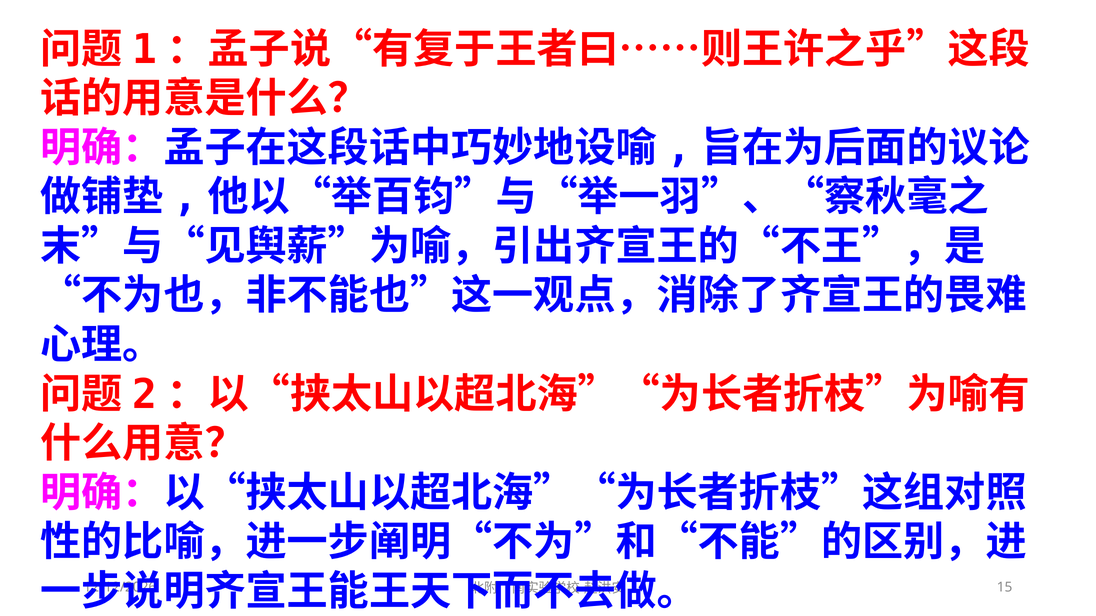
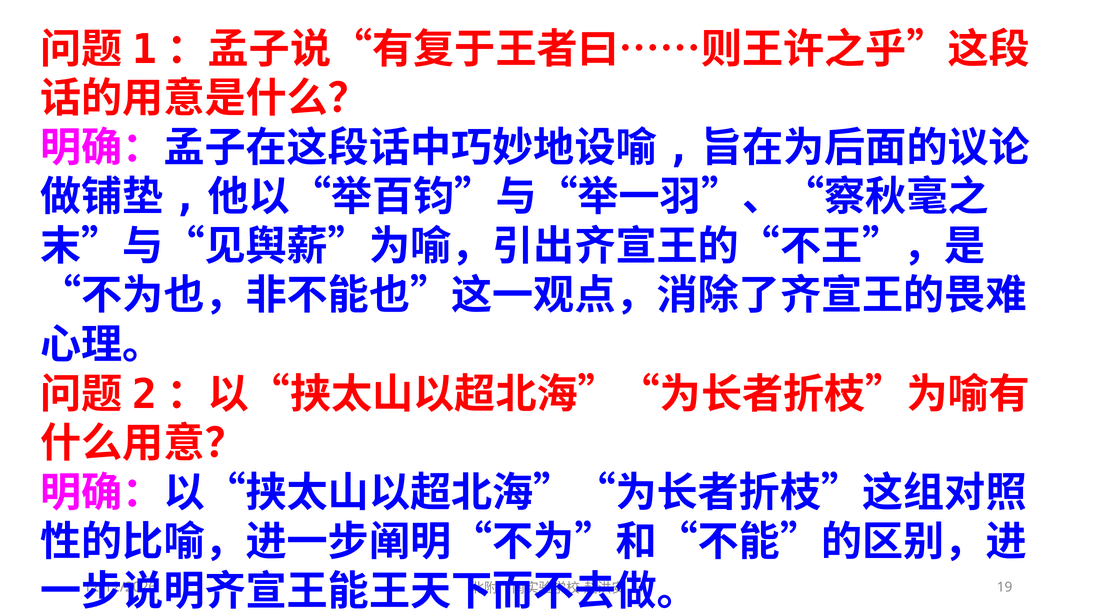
15: 15 -> 19
